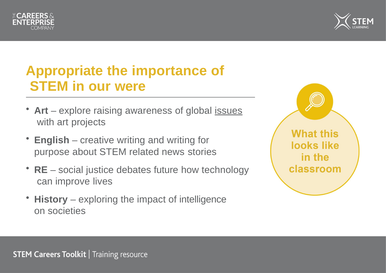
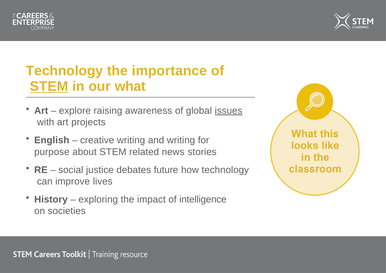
Appropriate at (65, 71): Appropriate -> Technology
STEM at (49, 86) underline: none -> present
were: were -> what
